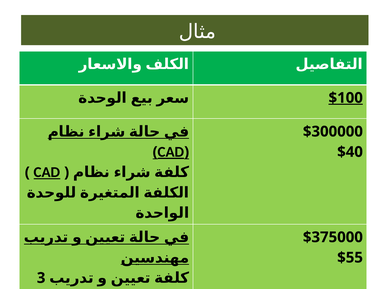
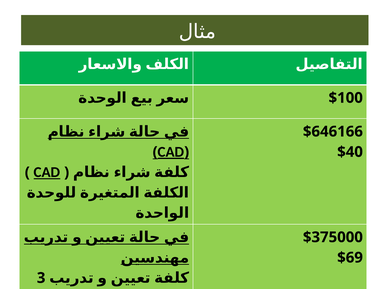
$100 underline: present -> none
$300000: $300000 -> $646166
$55: $55 -> $69
